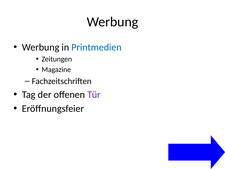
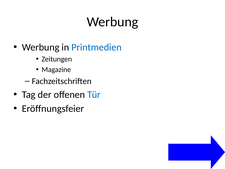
Tür colour: purple -> blue
